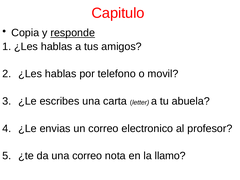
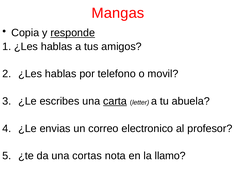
Capitulo: Capitulo -> Mangas
carta underline: none -> present
una correo: correo -> cortas
